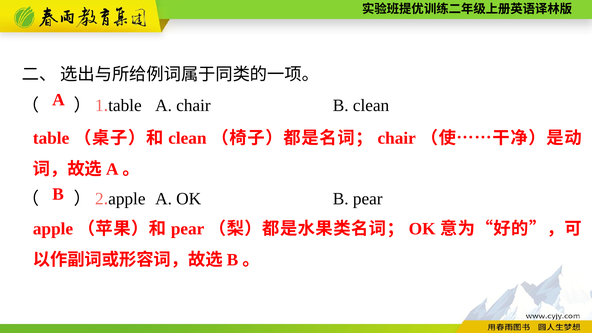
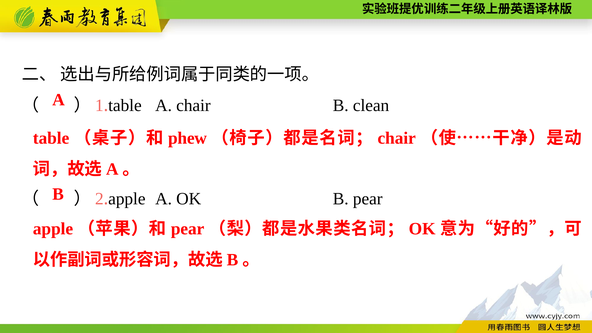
clean at (187, 138): clean -> phew
